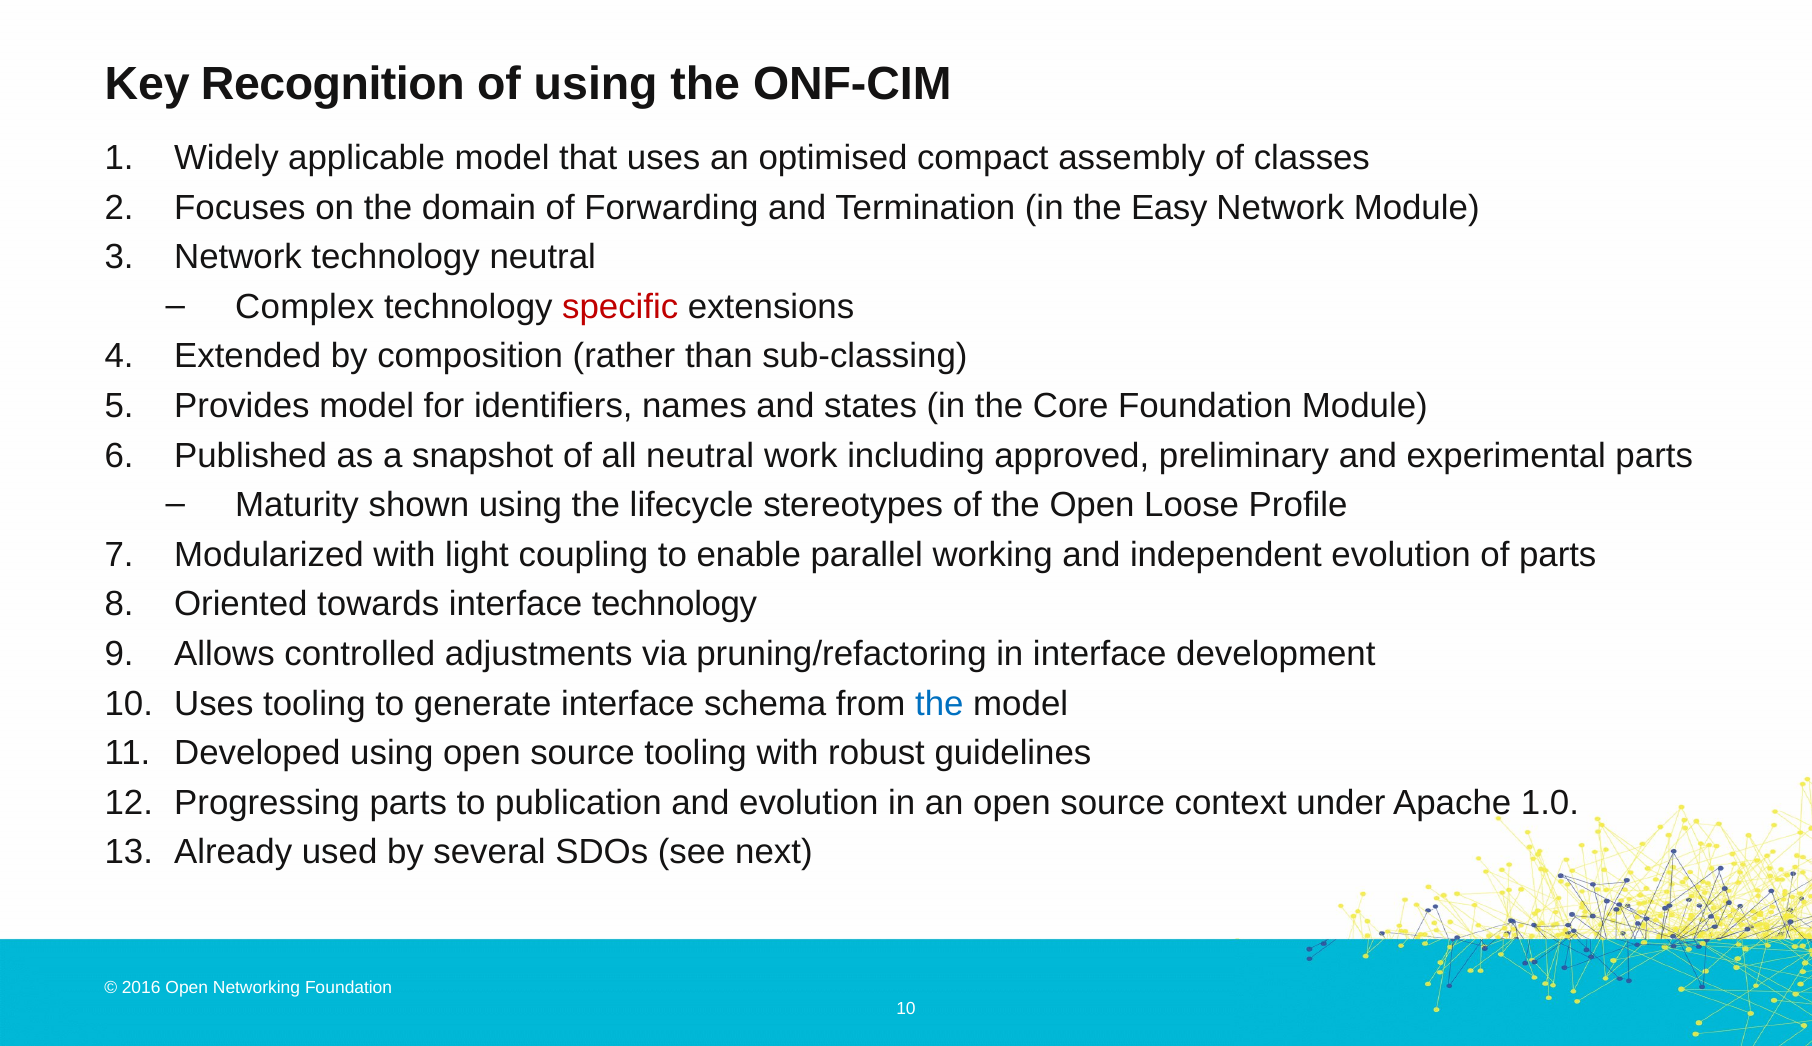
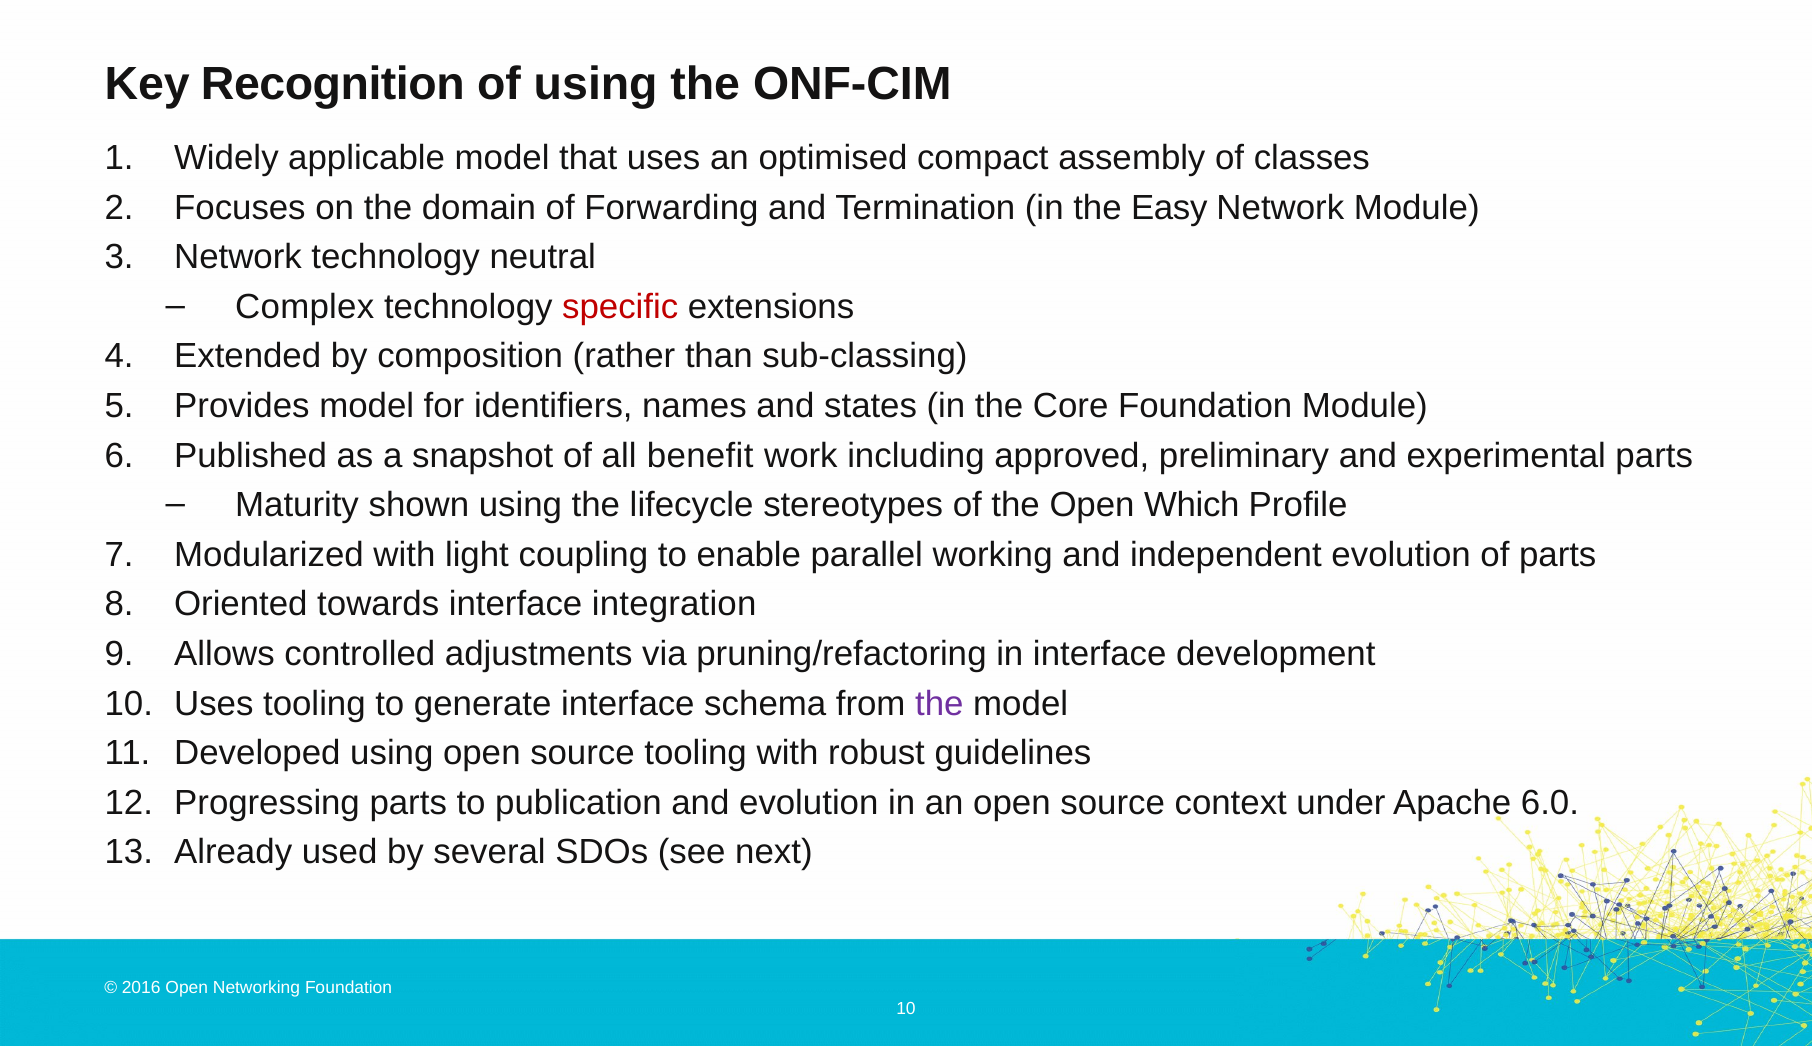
all neutral: neutral -> benefit
Loose: Loose -> Which
interface technology: technology -> integration
the at (939, 703) colour: blue -> purple
1.0: 1.0 -> 6.0
